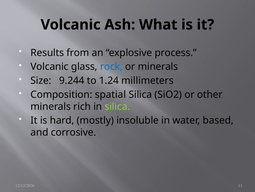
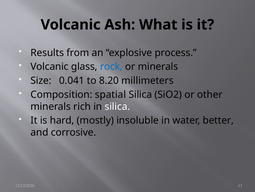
9.244: 9.244 -> 0.041
1.24: 1.24 -> 8.20
silica at (117, 106) colour: light green -> white
based: based -> better
